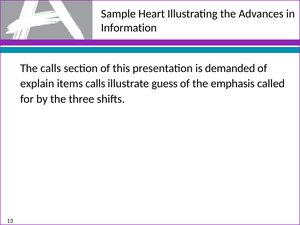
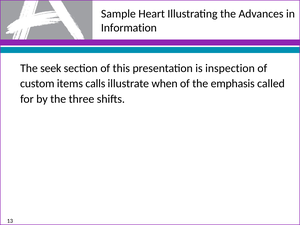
The calls: calls -> seek
demanded: demanded -> inspection
explain: explain -> custom
guess: guess -> when
